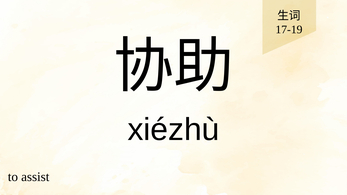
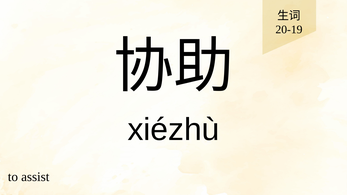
17-19: 17-19 -> 20-19
